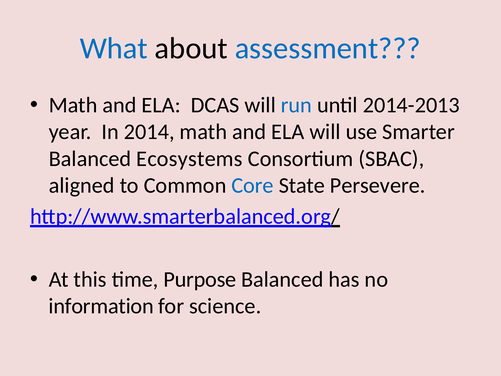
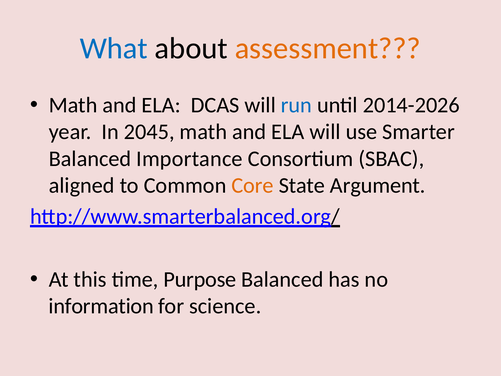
assessment colour: blue -> orange
2014-2013: 2014-2013 -> 2014-2026
2014: 2014 -> 2045
Ecosystems: Ecosystems -> Importance
Core colour: blue -> orange
Persevere: Persevere -> Argument
